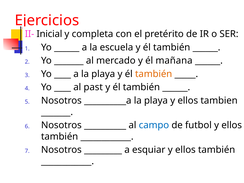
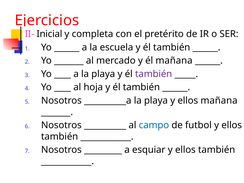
también at (154, 74) colour: orange -> purple
past: past -> hoja
ellos tambien: tambien -> mañana
